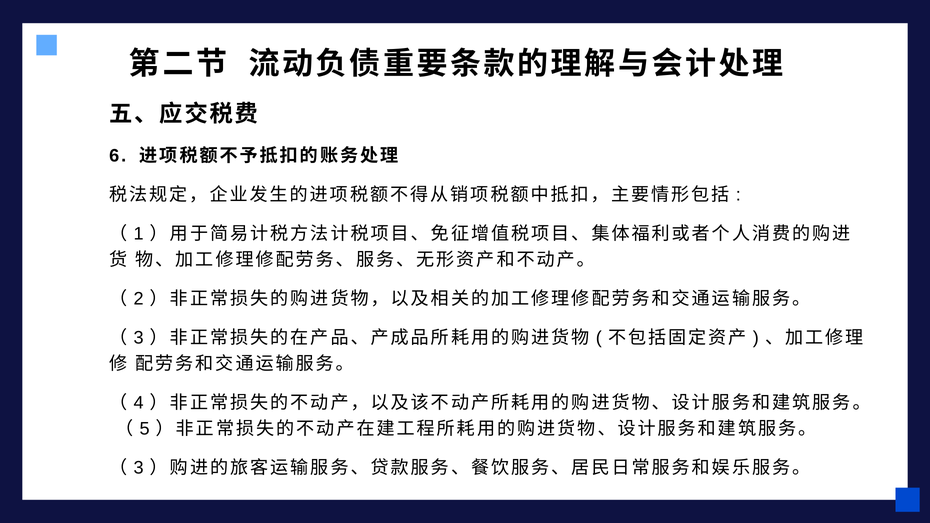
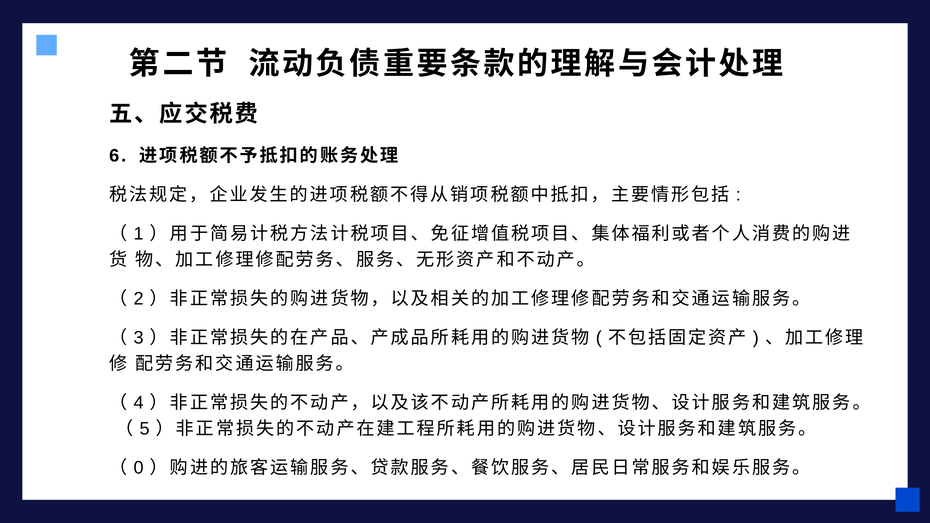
3 at (139, 468): 3 -> 0
